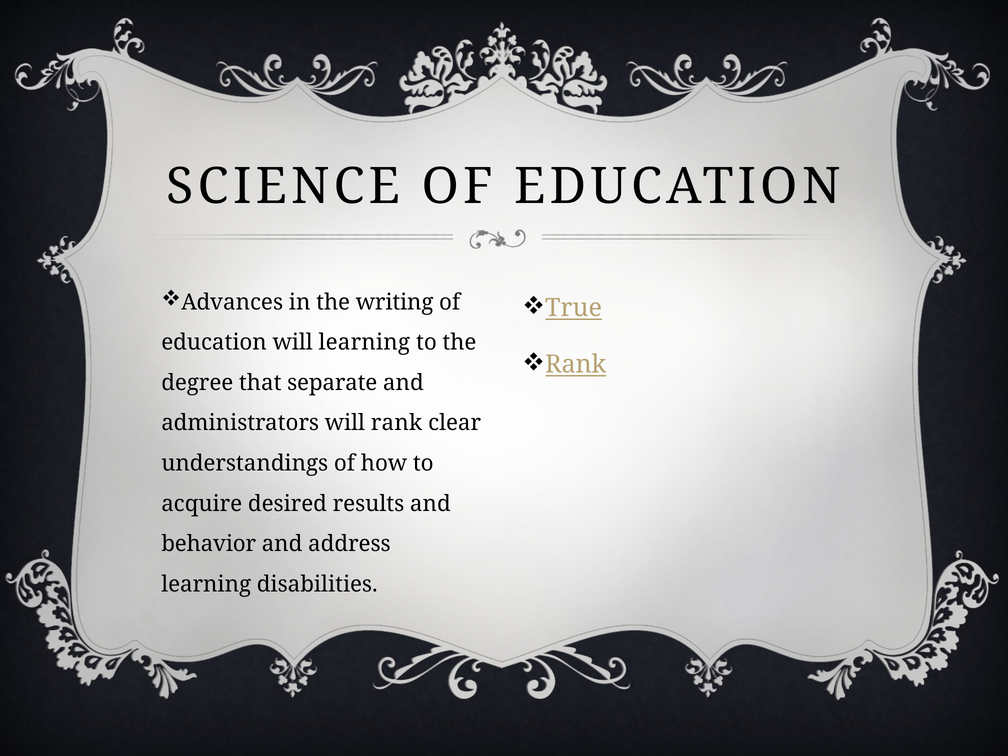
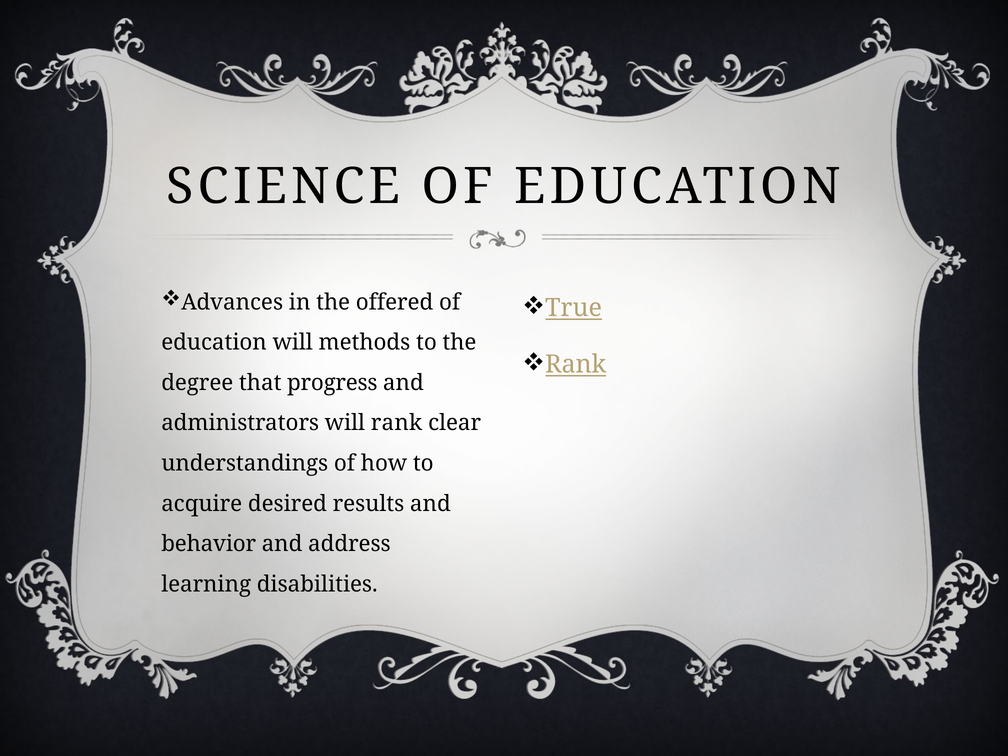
writing: writing -> offered
will learning: learning -> methods
separate: separate -> progress
